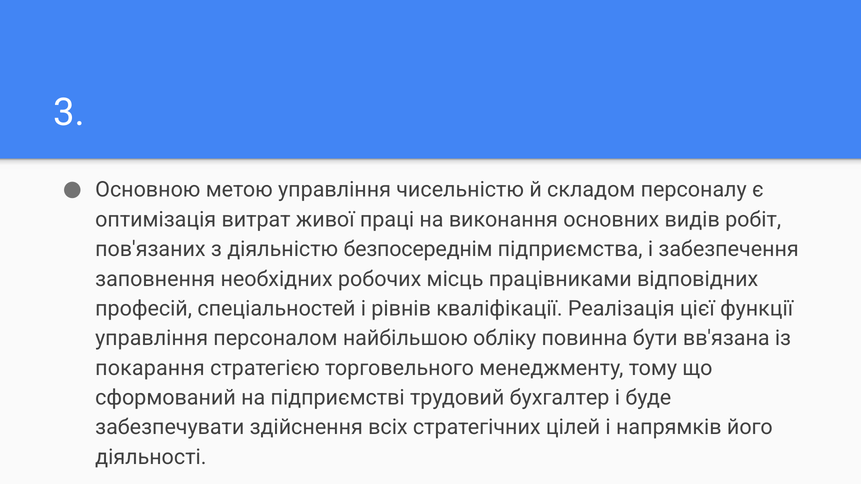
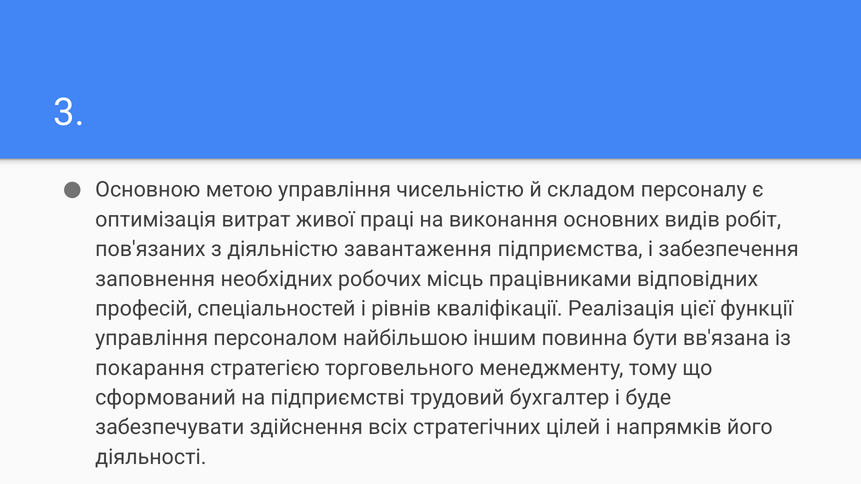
безпосереднім: безпосереднім -> завантаження
обліку: обліку -> іншим
